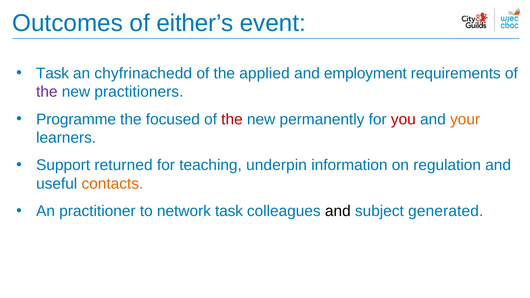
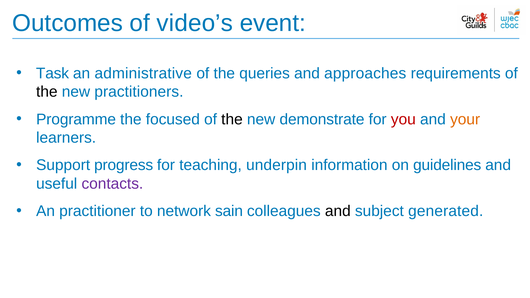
either’s: either’s -> video’s
chyfrinachedd: chyfrinachedd -> administrative
applied: applied -> queries
employment: employment -> approaches
the at (47, 92) colour: purple -> black
the at (232, 119) colour: red -> black
permanently: permanently -> demonstrate
returned: returned -> progress
regulation: regulation -> guidelines
contacts colour: orange -> purple
network task: task -> sain
